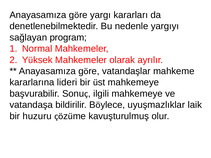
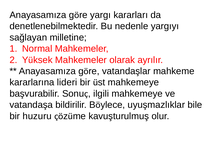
program: program -> milletine
laik: laik -> bile
